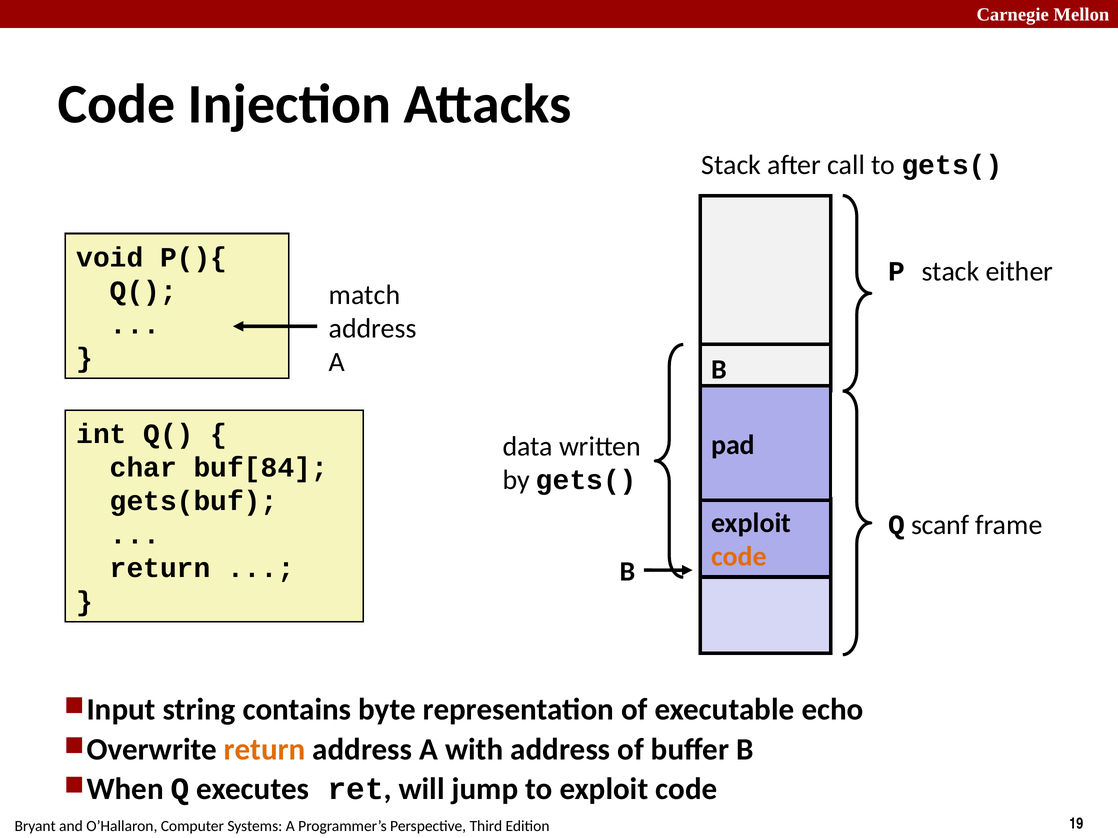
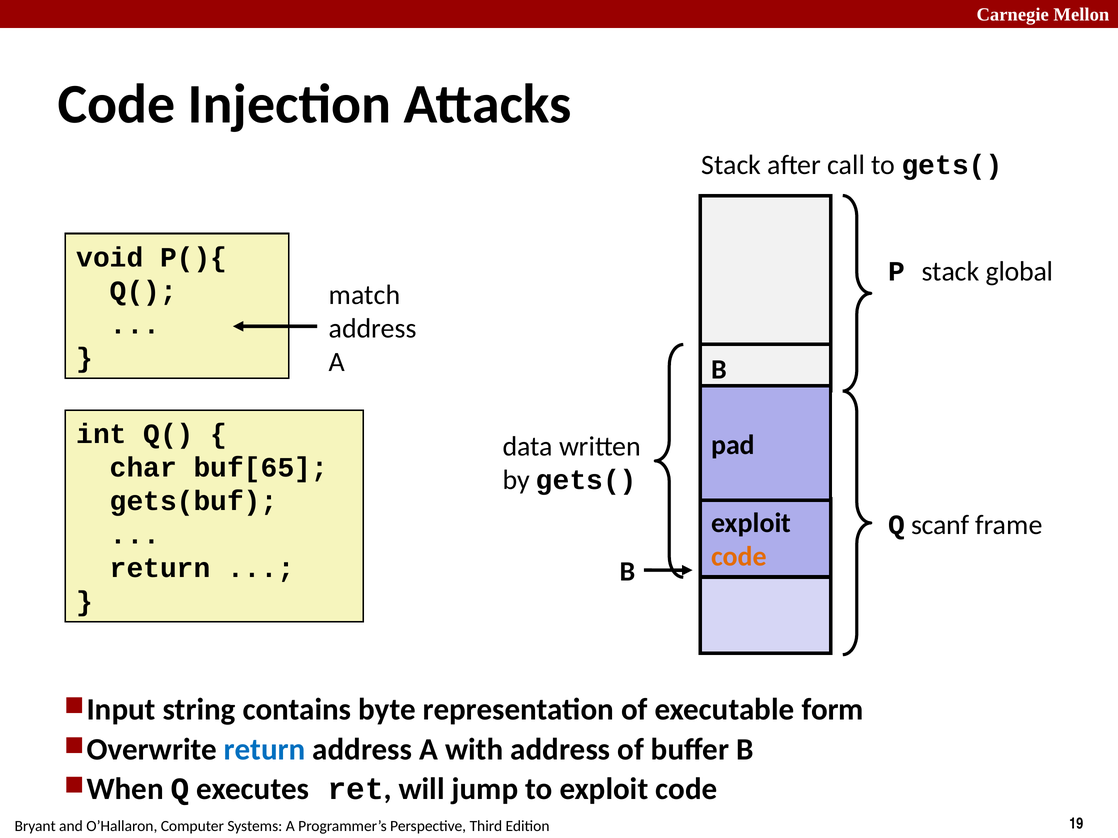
either: either -> global
buf[84: buf[84 -> buf[65
echo: echo -> form
return at (265, 750) colour: orange -> blue
